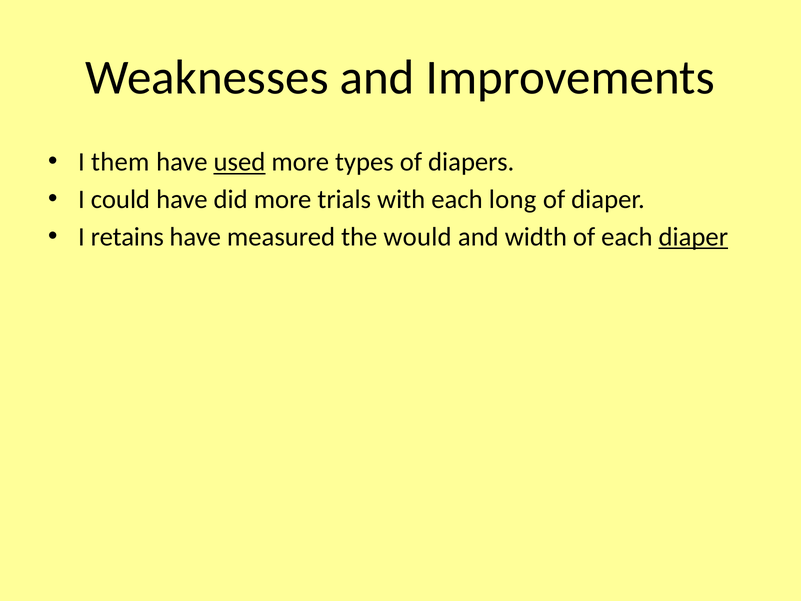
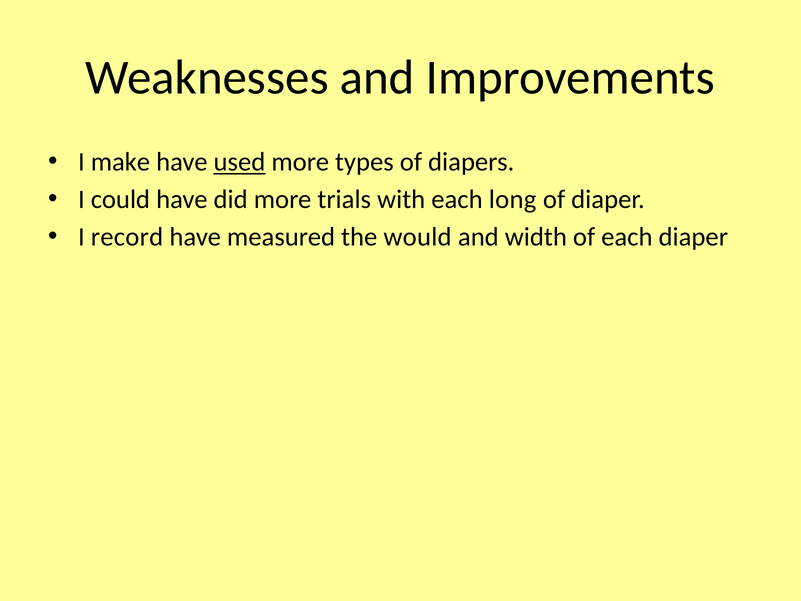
them: them -> make
retains: retains -> record
diaper at (693, 237) underline: present -> none
